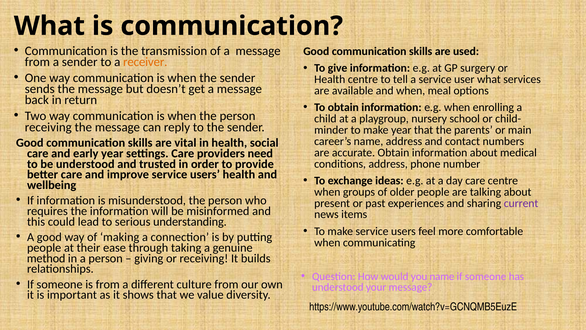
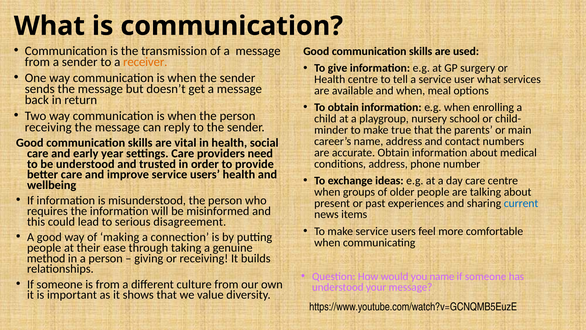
make year: year -> true
current colour: purple -> blue
understanding: understanding -> disagreement
